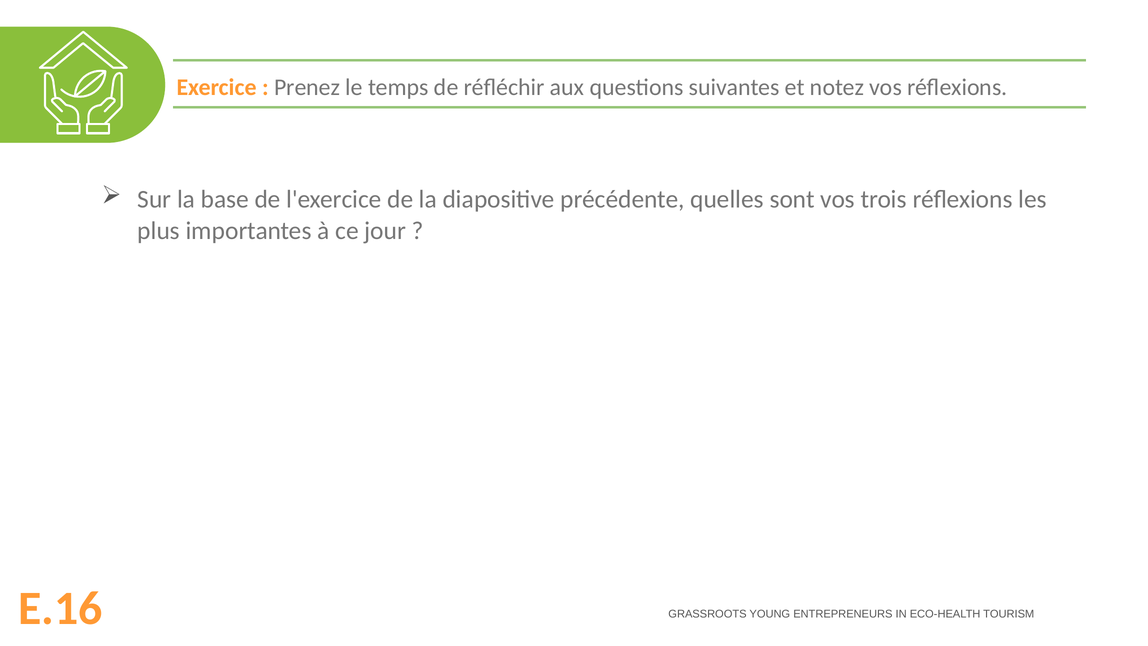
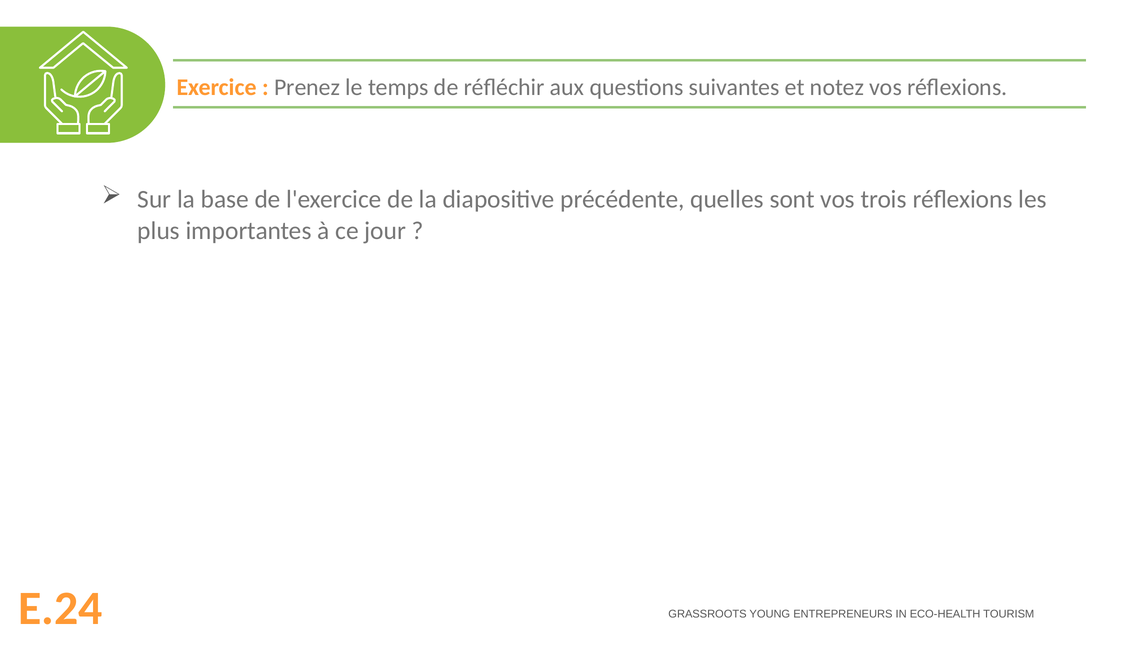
E.16: E.16 -> E.24
